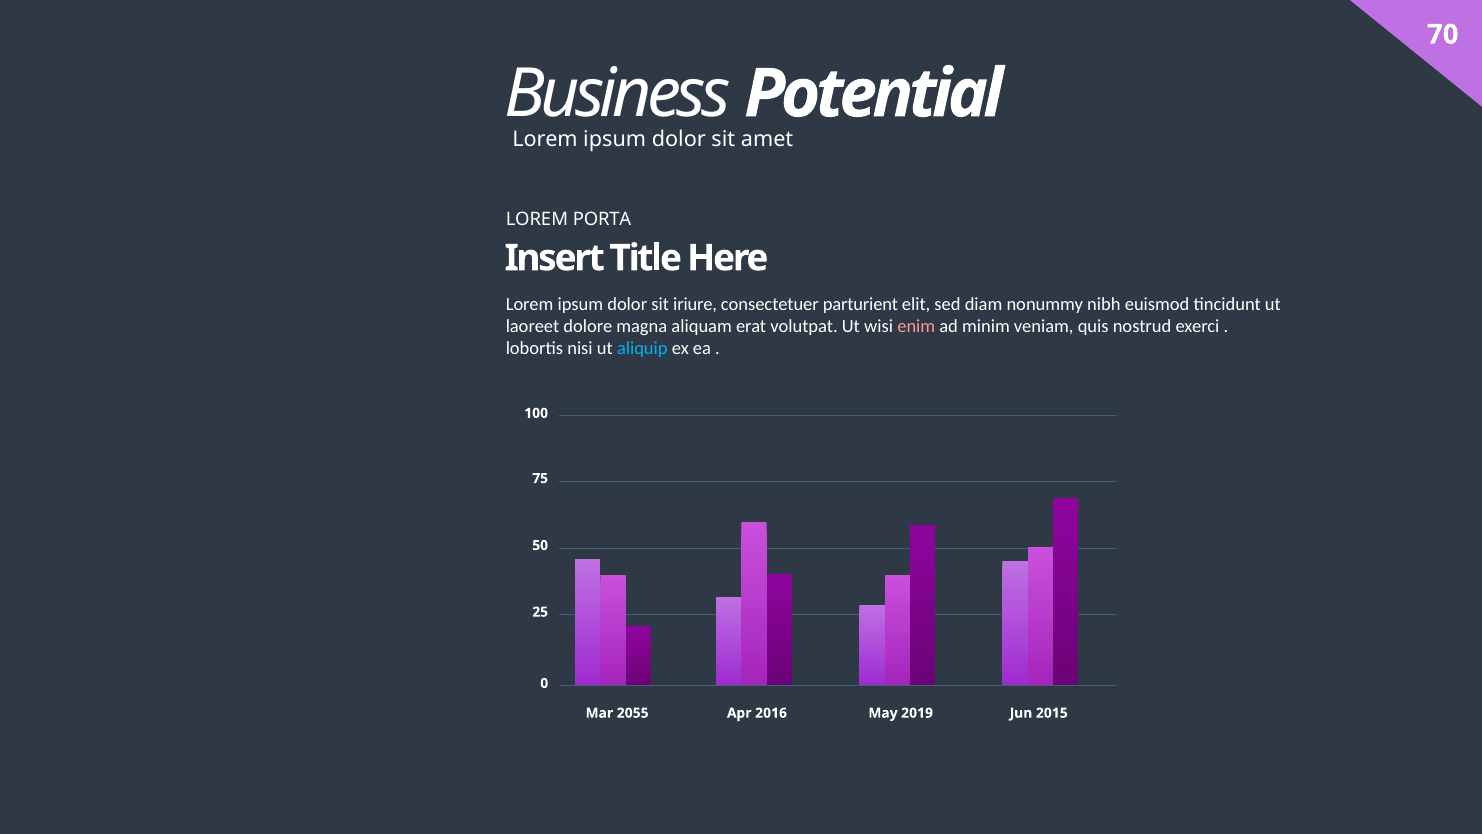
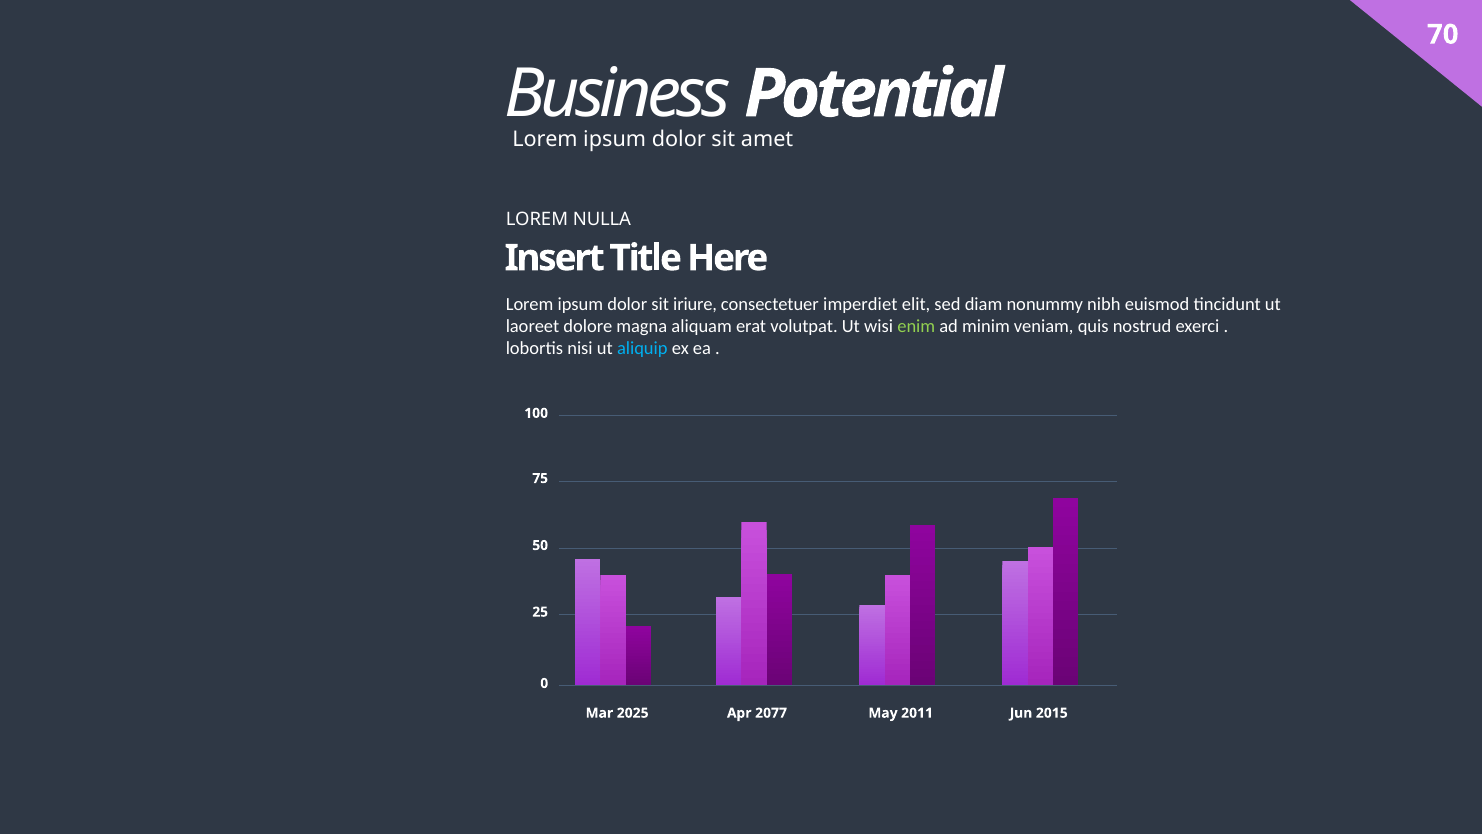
PORTA: PORTA -> NULLA
parturient: parturient -> imperdiet
enim colour: pink -> light green
2055: 2055 -> 2025
2016: 2016 -> 2077
2019: 2019 -> 2011
